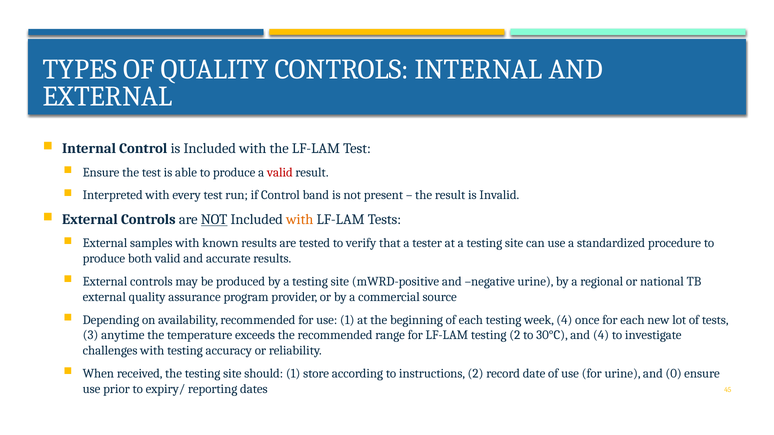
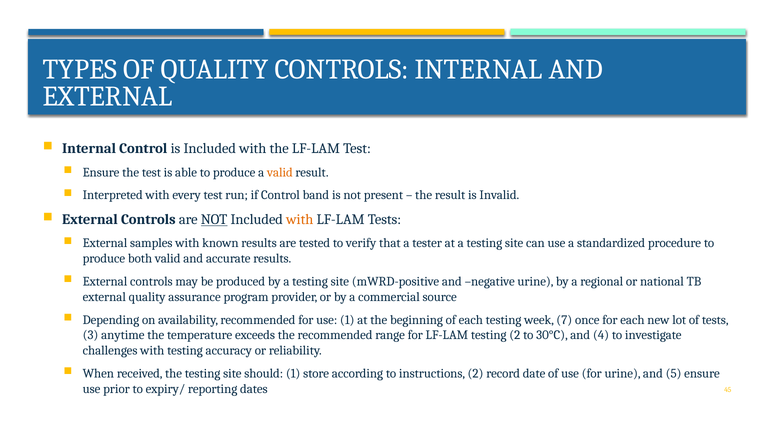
valid at (280, 172) colour: red -> orange
week 4: 4 -> 7
0: 0 -> 5
